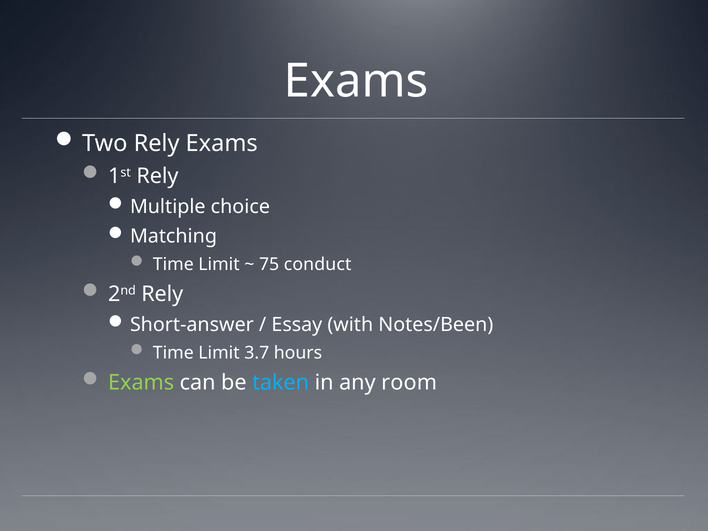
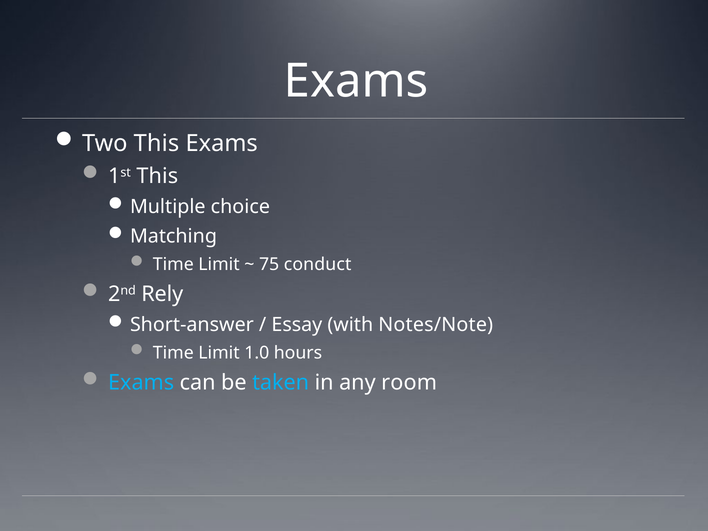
Two Rely: Rely -> This
1st Rely: Rely -> This
Notes/Been: Notes/Been -> Notes/Note
3.7: 3.7 -> 1.0
Exams at (141, 383) colour: light green -> light blue
